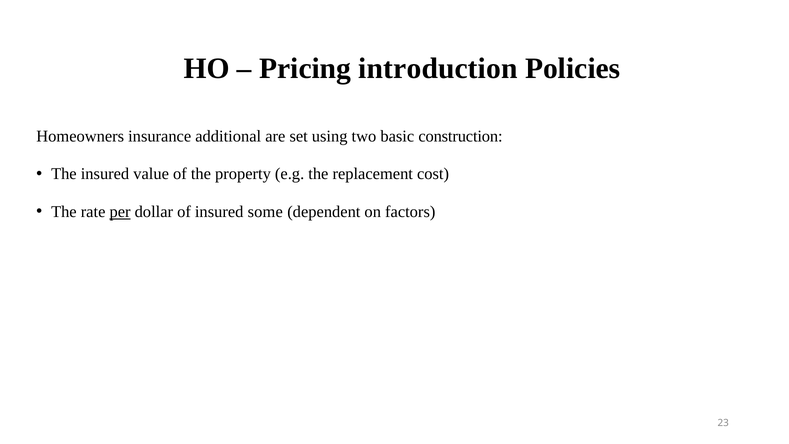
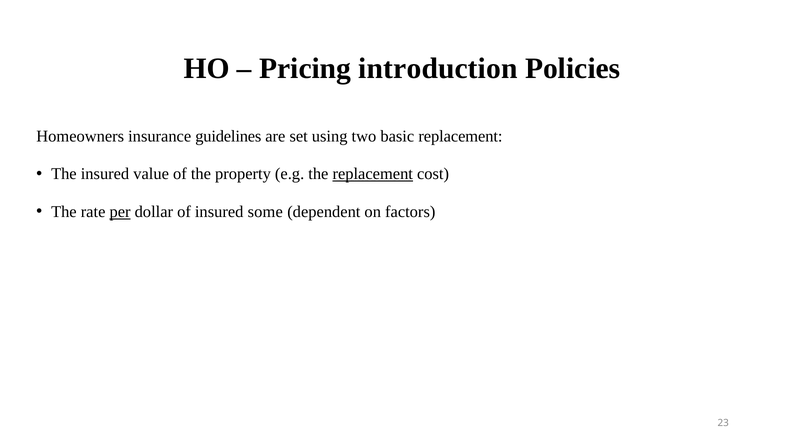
additional: additional -> guidelines
basic construction: construction -> replacement
replacement at (373, 174) underline: none -> present
